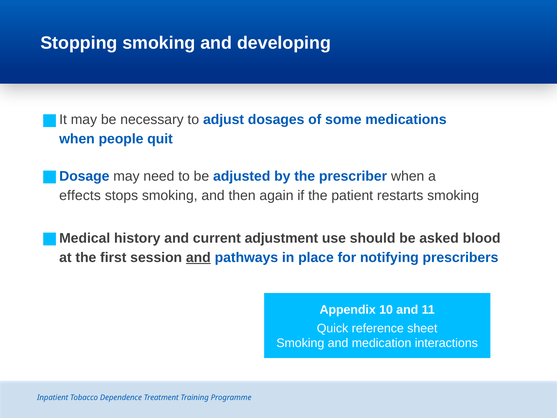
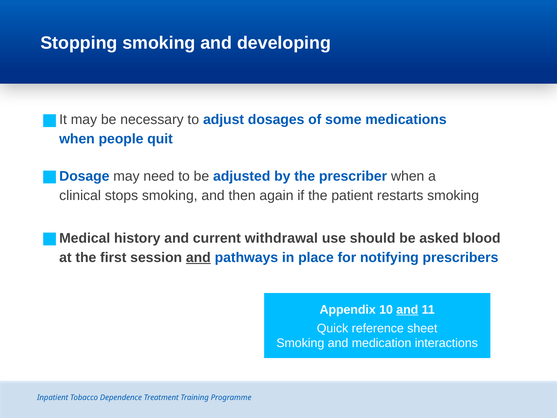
effects: effects -> clinical
adjustment: adjustment -> withdrawal
and at (407, 309) underline: none -> present
